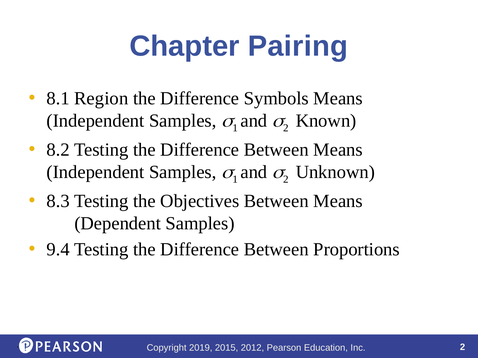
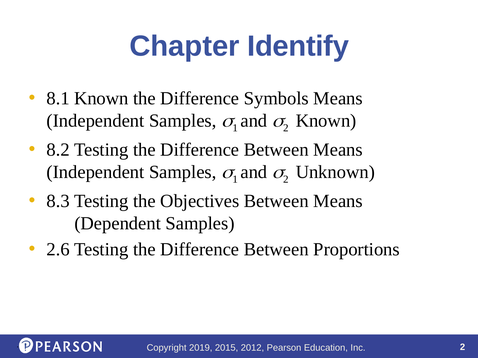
Pairing: Pairing -> Identify
8.1 Region: Region -> Known
9.4: 9.4 -> 2.6
